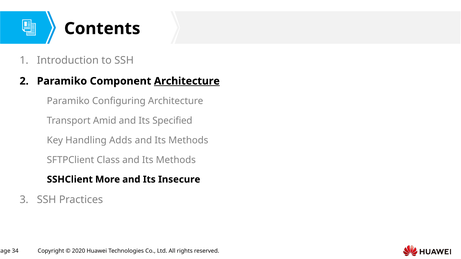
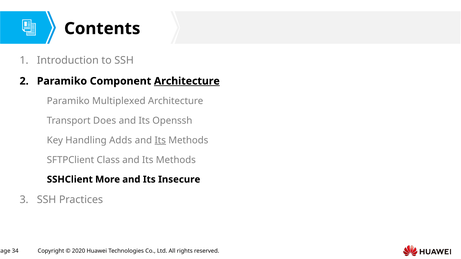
Configuring: Configuring -> Multiplexed
Amid: Amid -> Does
Specified: Specified -> Openssh
Its at (160, 140) underline: none -> present
